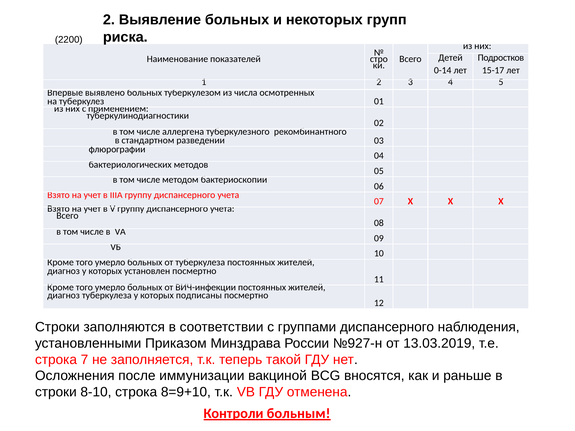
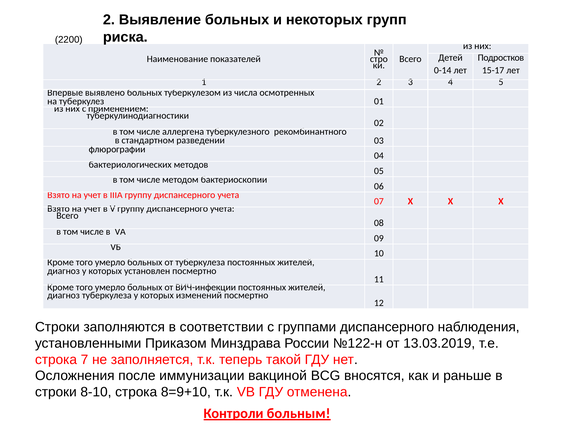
подписаны: подписаны -> изменений
№927-н: №927-н -> №122-н
